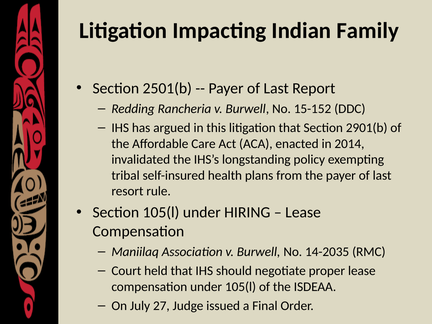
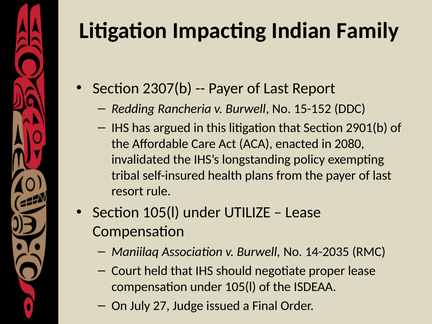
2501(b: 2501(b -> 2307(b
2014: 2014 -> 2080
HIRING: HIRING -> UTILIZE
